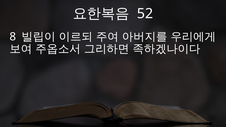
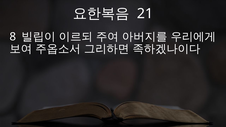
52: 52 -> 21
